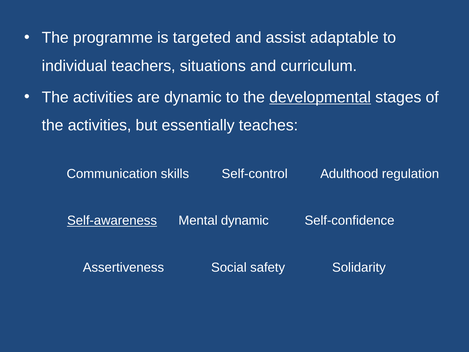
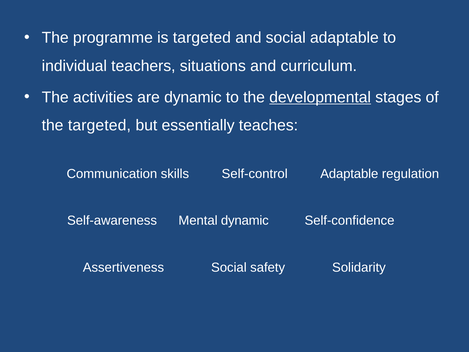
and assist: assist -> social
activities at (100, 125): activities -> targeted
Self-control Adulthood: Adulthood -> Adaptable
Self-awareness underline: present -> none
